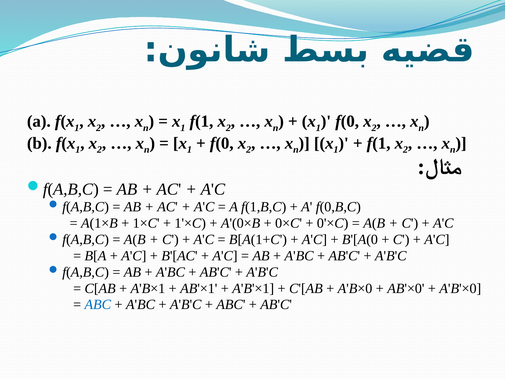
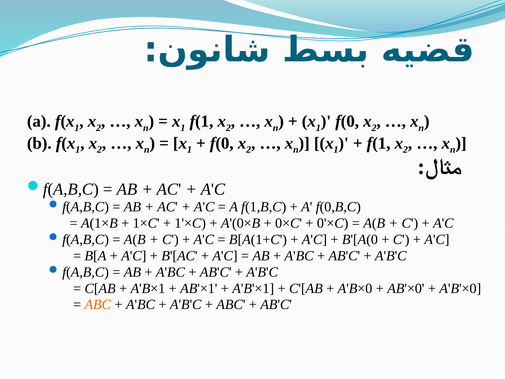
ABC at (98, 304) colour: blue -> orange
